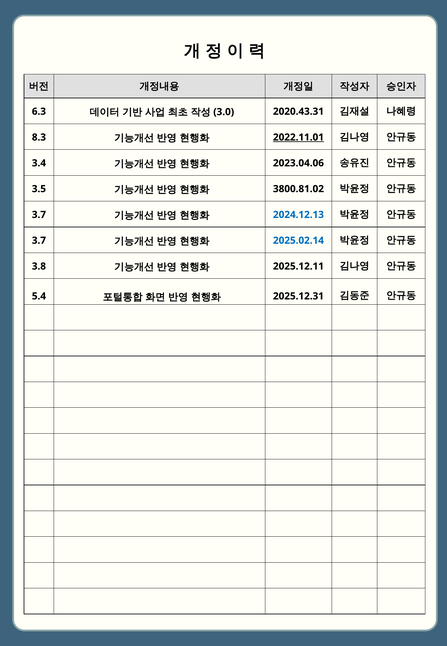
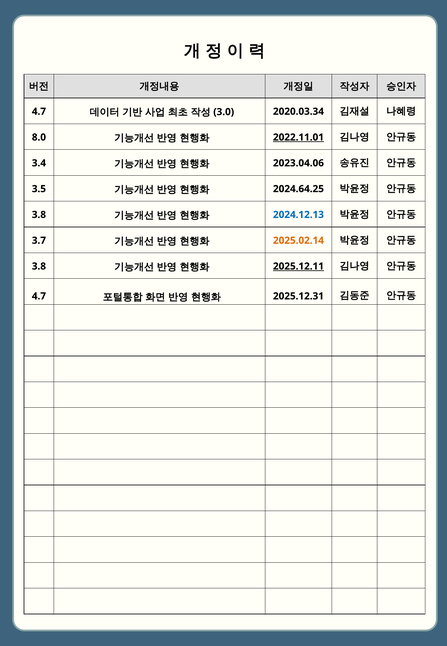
6.3 at (39, 111): 6.3 -> 4.7
2020.43.31: 2020.43.31 -> 2020.03.34
8.3: 8.3 -> 8.0
3800.81.02: 3800.81.02 -> 2024.64.25
3.7 at (39, 215): 3.7 -> 3.8
2025.02.14 colour: blue -> orange
2025.12.11 underline: none -> present
5.4 at (39, 296): 5.4 -> 4.7
